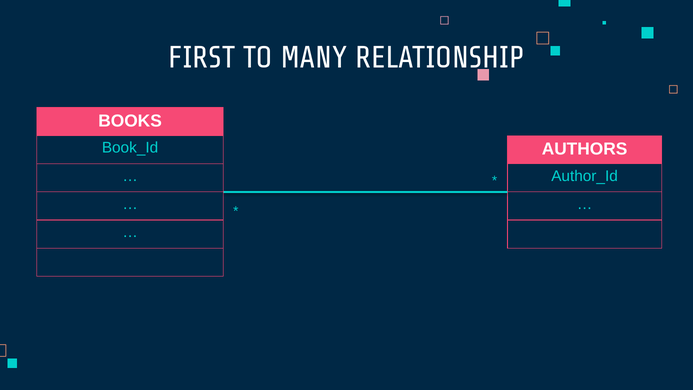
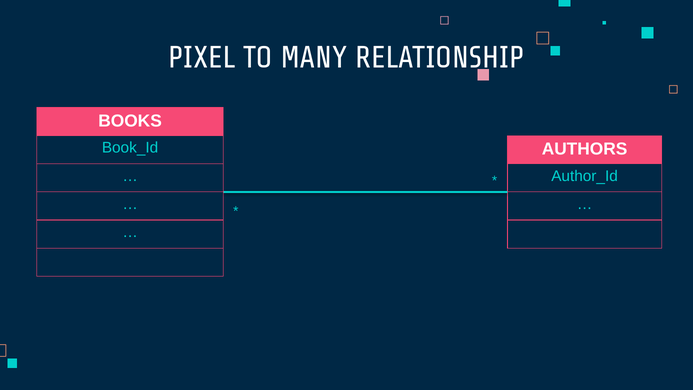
FIRST: FIRST -> PIXEL
